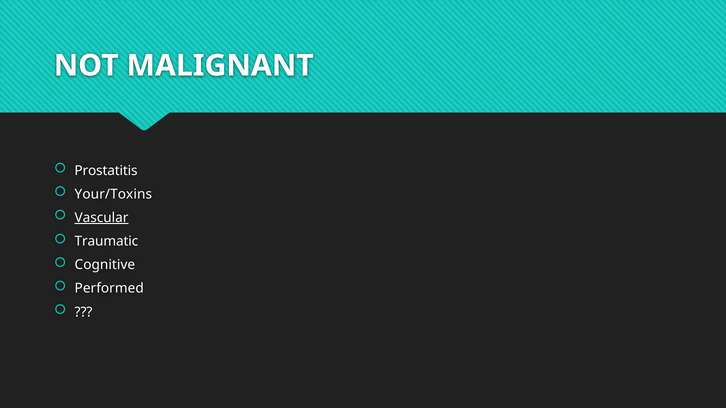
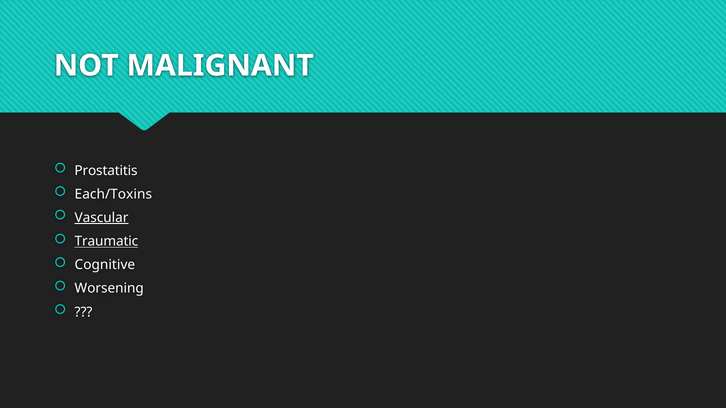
Your/Toxins: Your/Toxins -> Each/Toxins
Traumatic underline: none -> present
Performed: Performed -> Worsening
